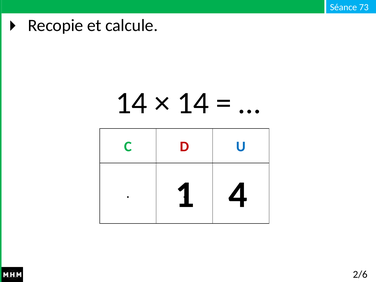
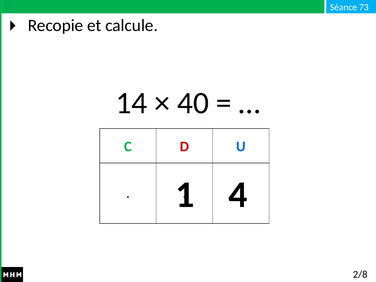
14 at (193, 103): 14 -> 40
2/6: 2/6 -> 2/8
